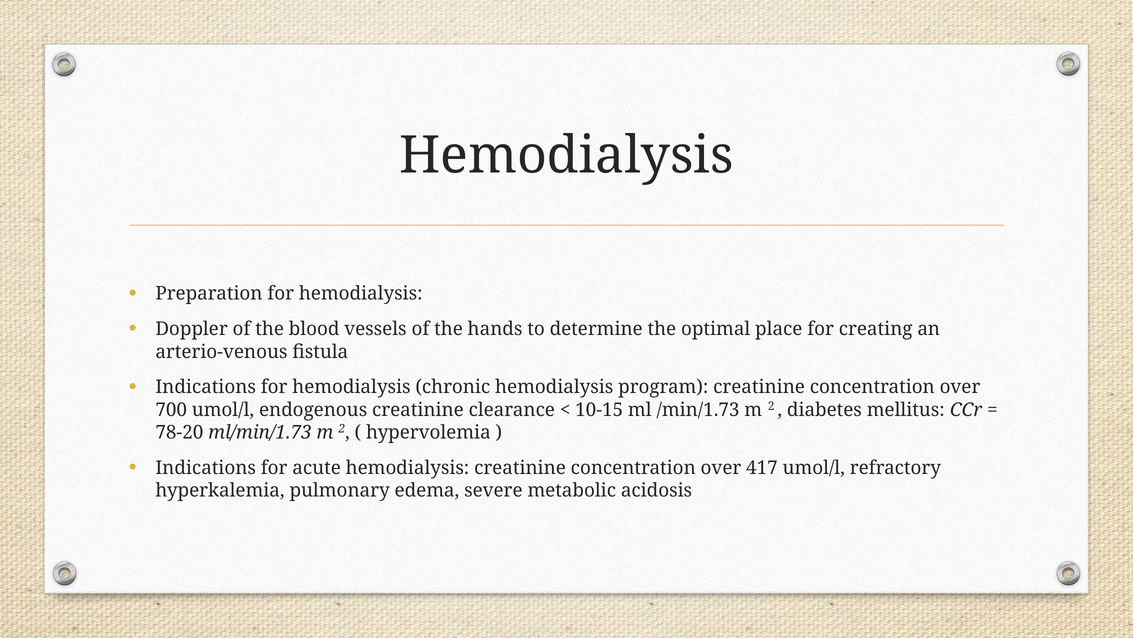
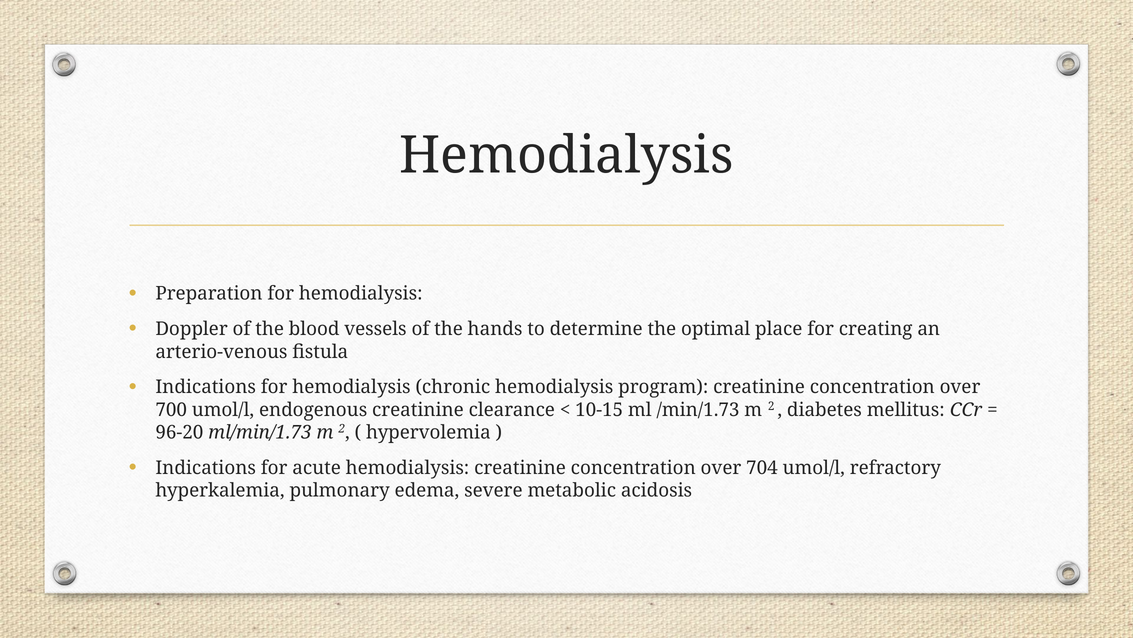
78-20: 78-20 -> 96-20
417: 417 -> 704
